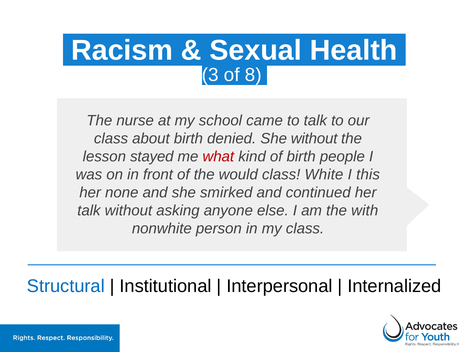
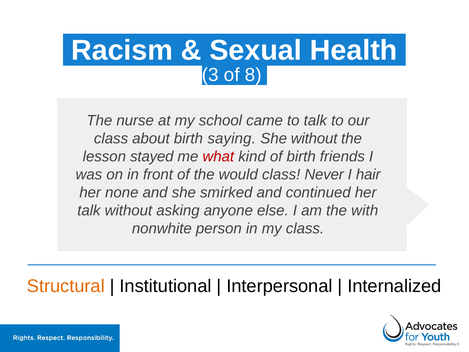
denied: denied -> saying
people: people -> friends
White: White -> Never
this: this -> hair
Structural colour: blue -> orange
